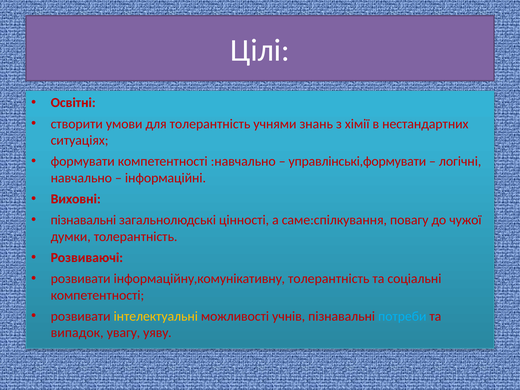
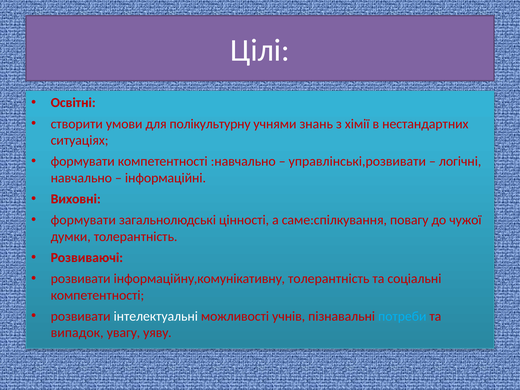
для толерантність: толерантність -> полікультурну
управлінські,формувати: управлінські,формувати -> управлінські,розвивати
пізнавальні at (83, 220): пізнавальні -> формувати
інтелектуальні colour: yellow -> white
